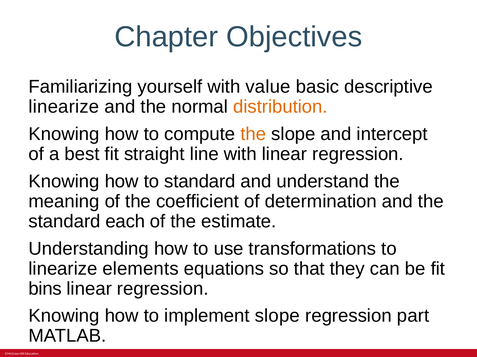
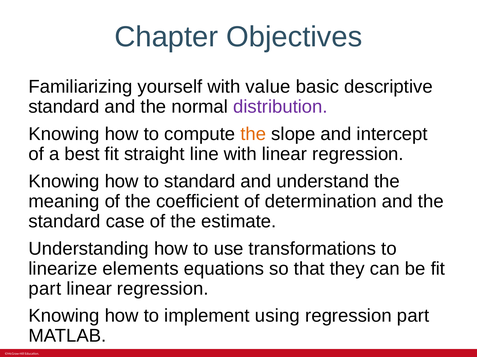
linearize at (64, 107): linearize -> standard
distribution colour: orange -> purple
each: each -> case
bins at (45, 289): bins -> part
implement slope: slope -> using
